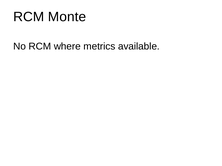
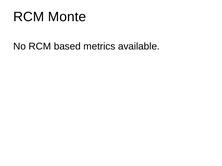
where: where -> based
